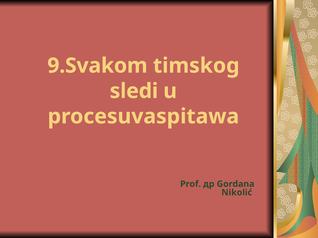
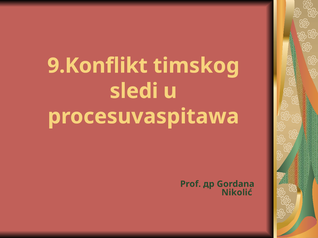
9.Svakom: 9.Svakom -> 9.Konflikt
